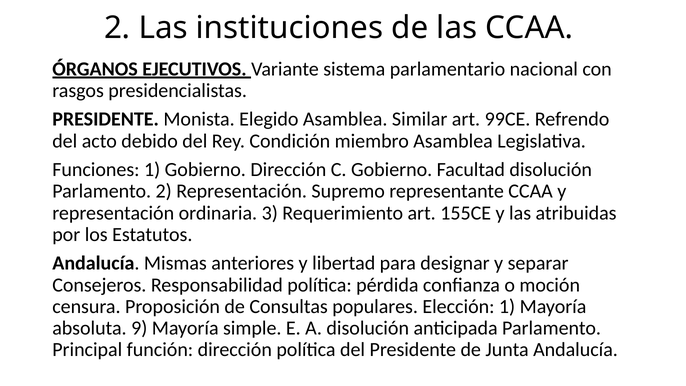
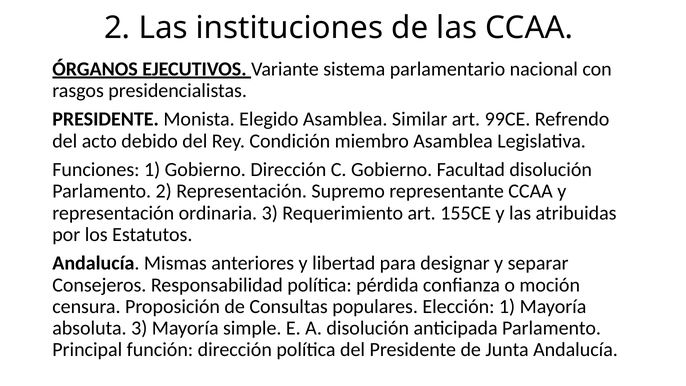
absoluta 9: 9 -> 3
